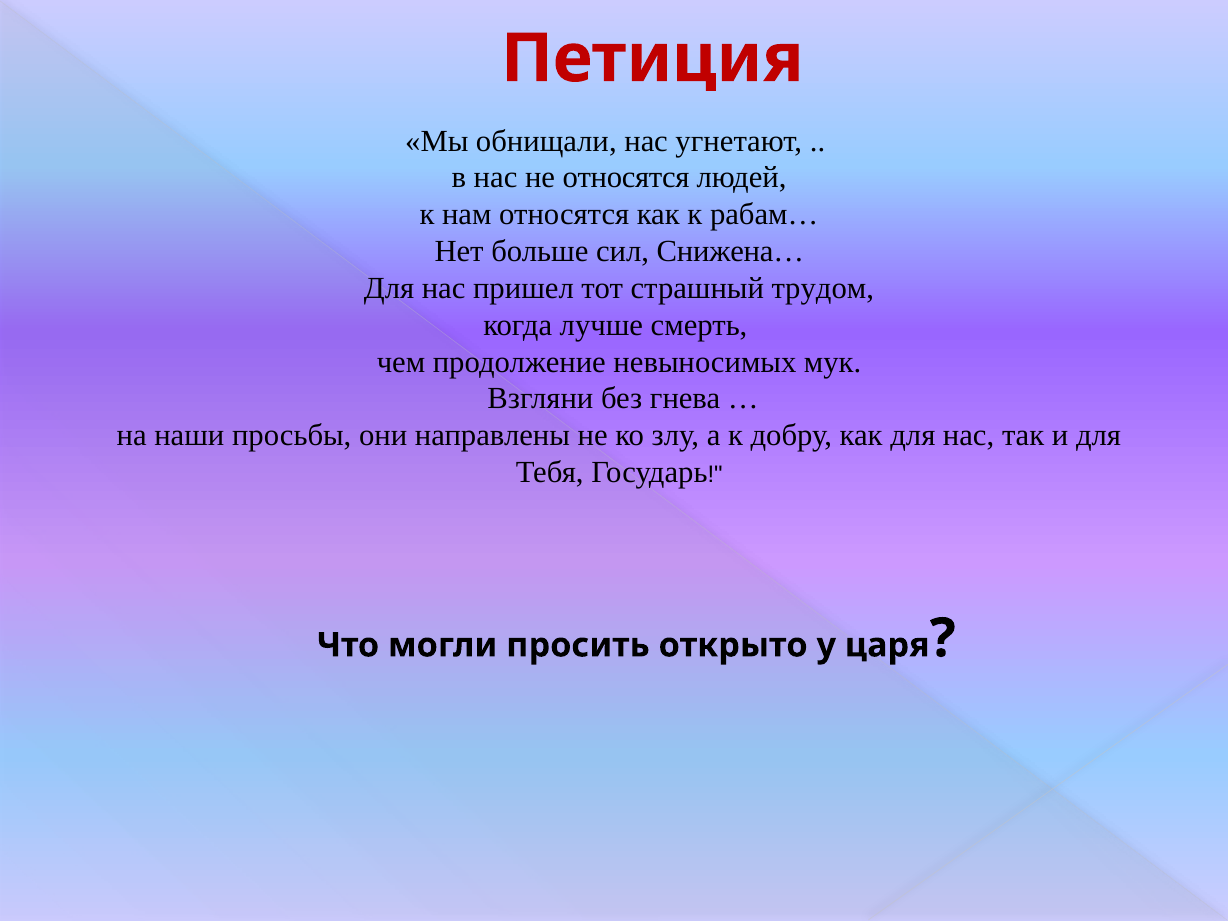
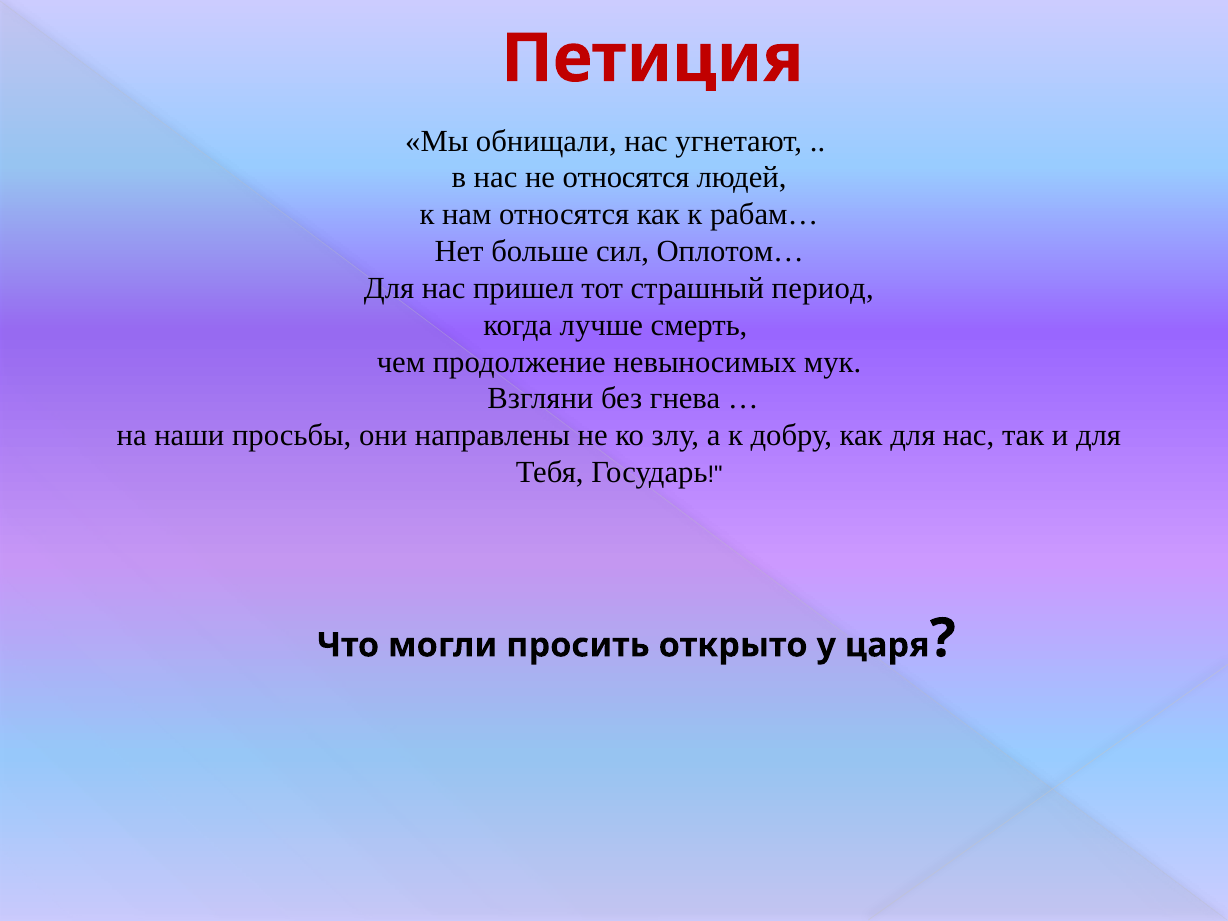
Снижена…: Снижена… -> Оплотом…
трудом: трудом -> период
